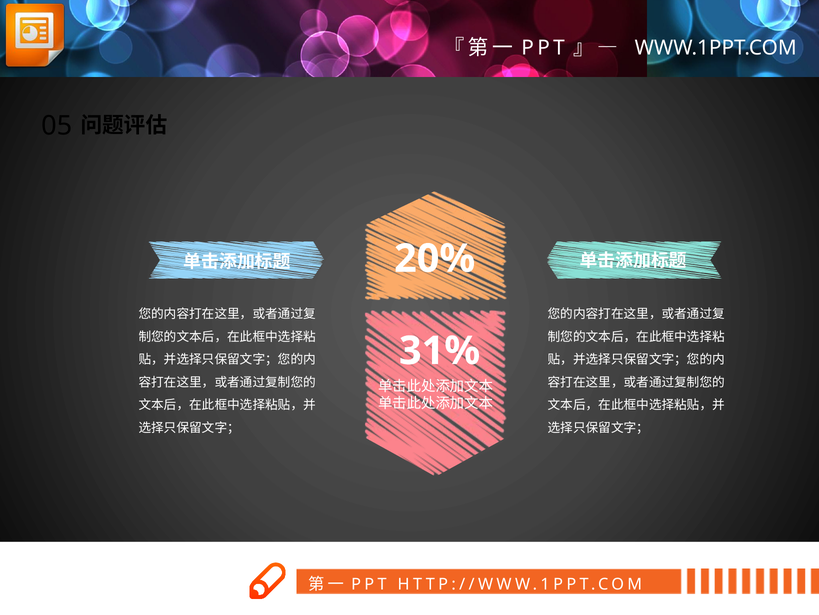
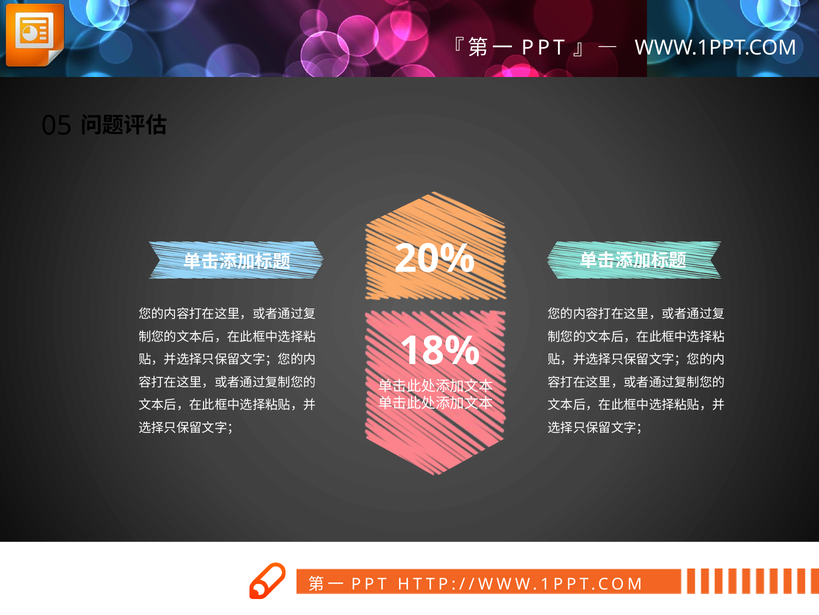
31%: 31% -> 18%
